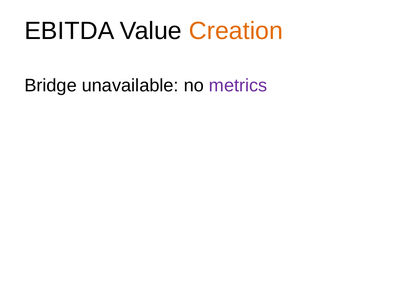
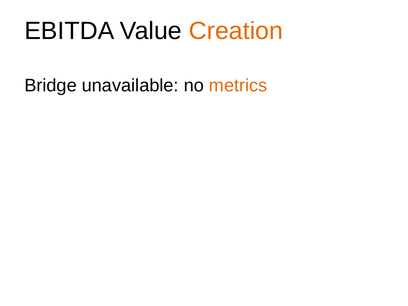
metrics colour: purple -> orange
